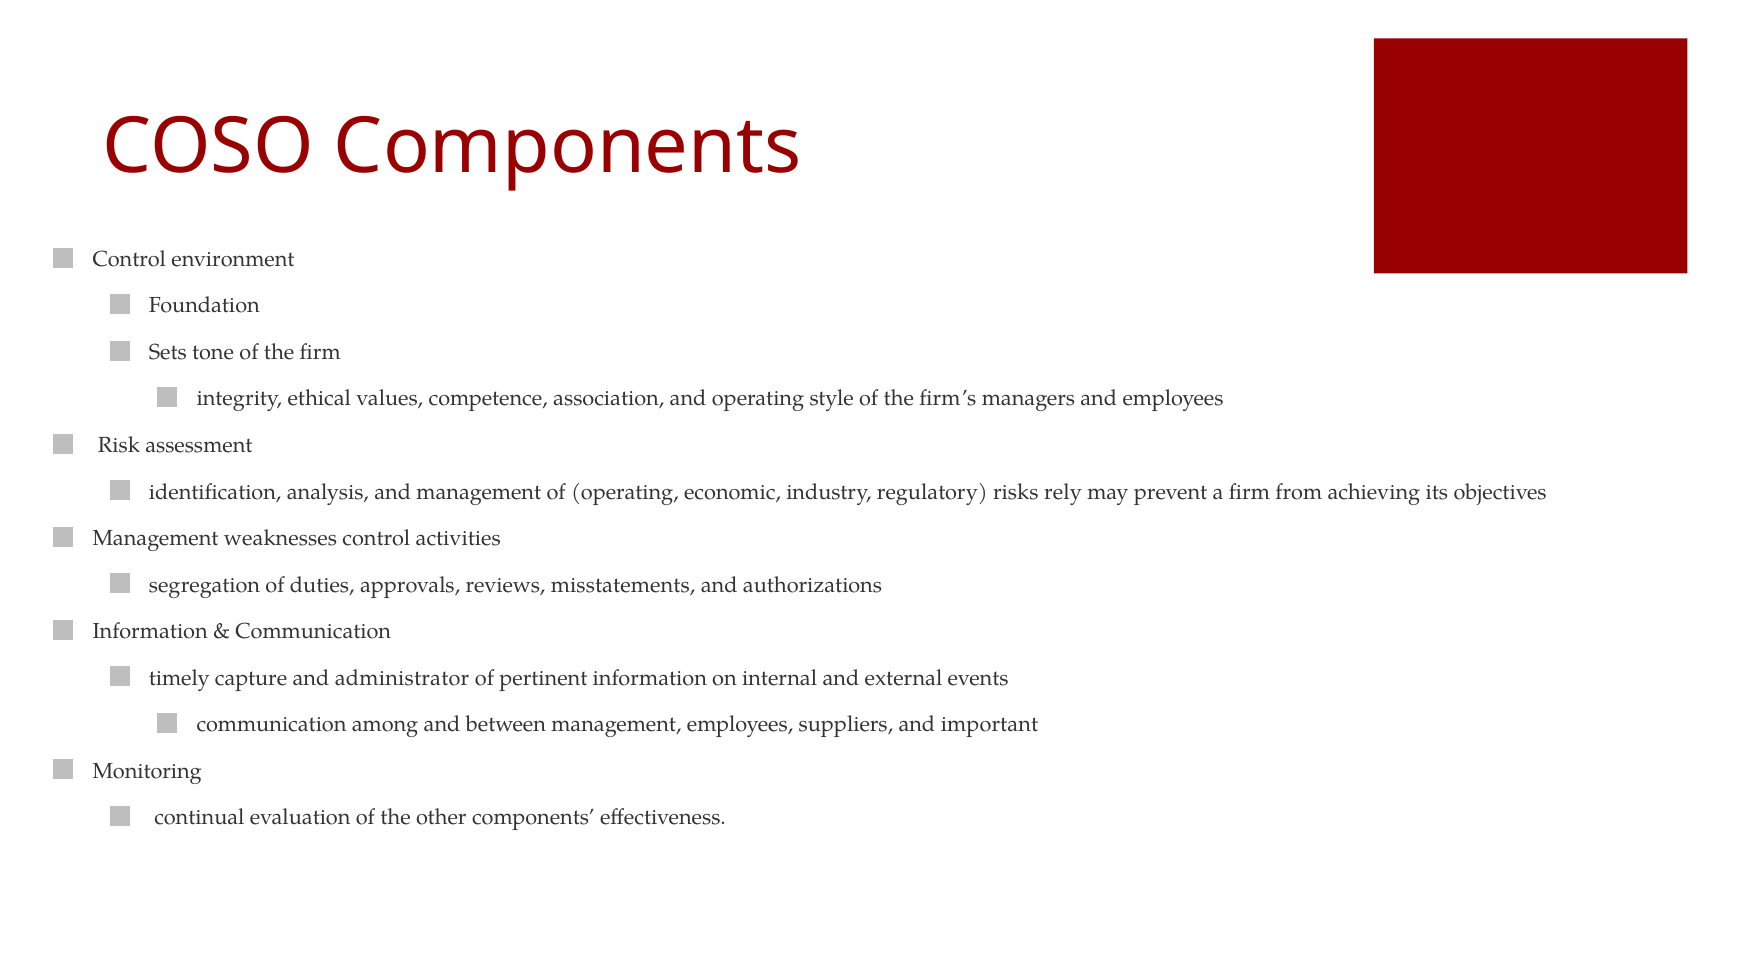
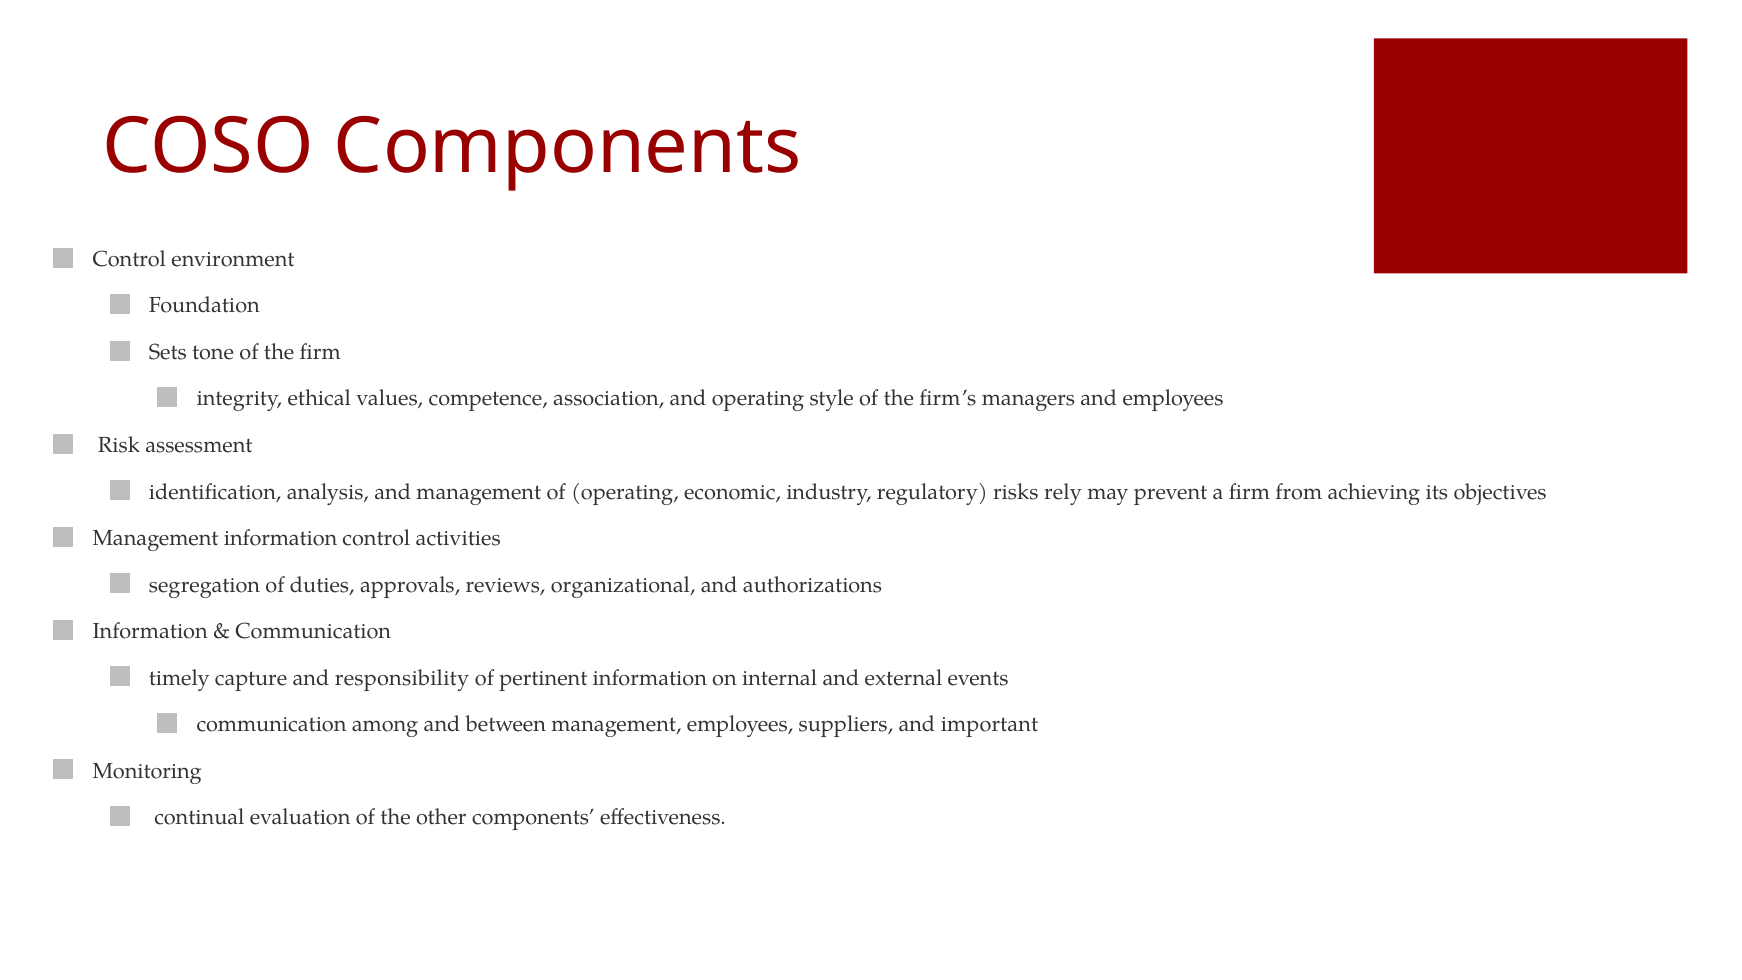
Management weaknesses: weaknesses -> information
misstatements: misstatements -> organizational
administrator: administrator -> responsibility
